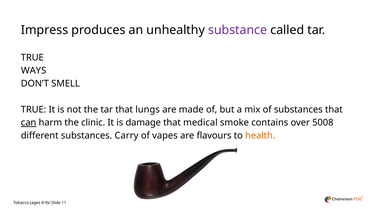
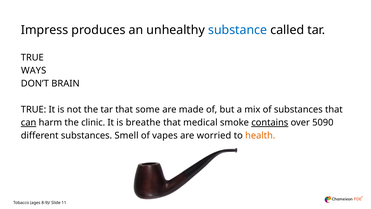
substance colour: purple -> blue
SMELL: SMELL -> BRAIN
lungs: lungs -> some
damage: damage -> breathe
contains underline: none -> present
5008: 5008 -> 5090
Carry: Carry -> Smell
flavours: flavours -> worried
